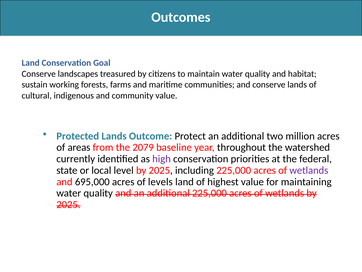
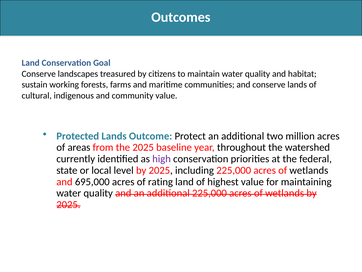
the 2079: 2079 -> 2025
wetlands at (309, 170) colour: purple -> black
levels: levels -> rating
